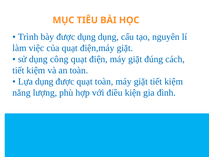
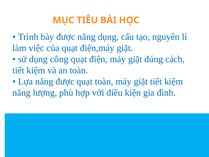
được dụng: dụng -> năng
Lựa dụng: dụng -> năng
